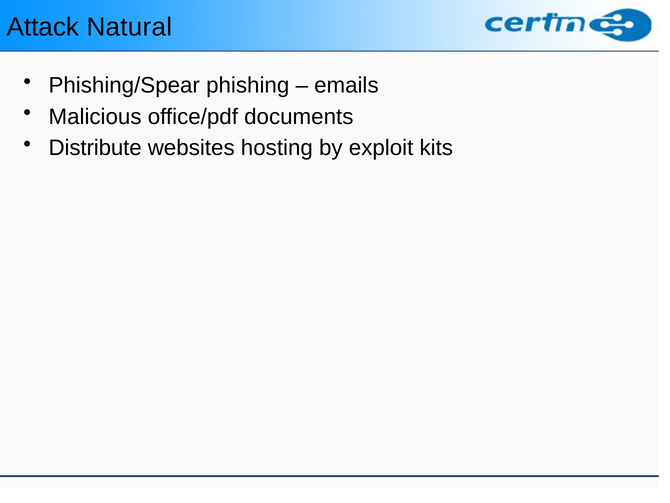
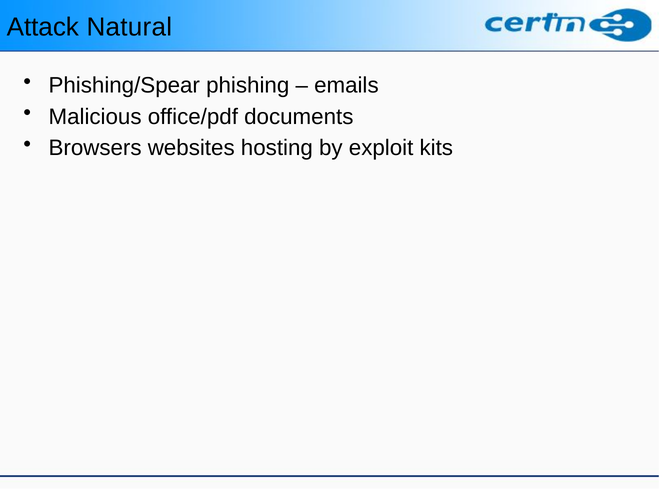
Distribute: Distribute -> Browsers
